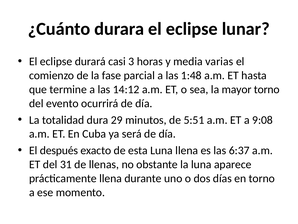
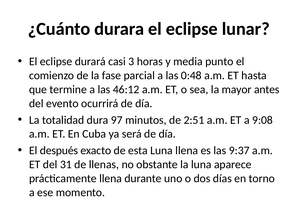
varias: varias -> punto
1:48: 1:48 -> 0:48
14:12: 14:12 -> 46:12
mayor torno: torno -> antes
29: 29 -> 97
5:51: 5:51 -> 2:51
6:37: 6:37 -> 9:37
